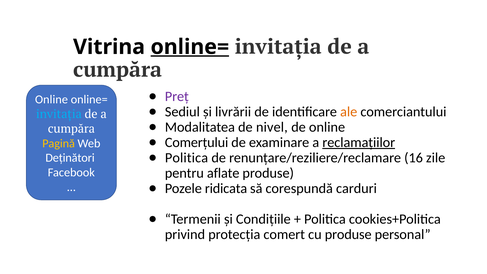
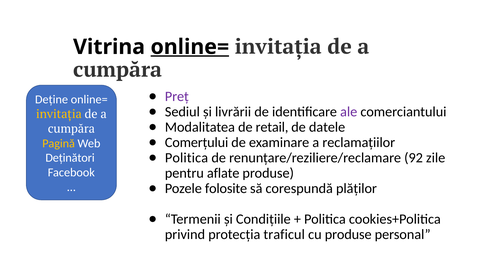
Online at (51, 100): Online -> Deține
ale colour: orange -> purple
invitaţia at (59, 114) colour: light blue -> yellow
nivel: nivel -> retail
de online: online -> datele
reclamațiilor underline: present -> none
16: 16 -> 92
ridicata: ridicata -> folosite
carduri: carduri -> plăților
comert: comert -> traficul
